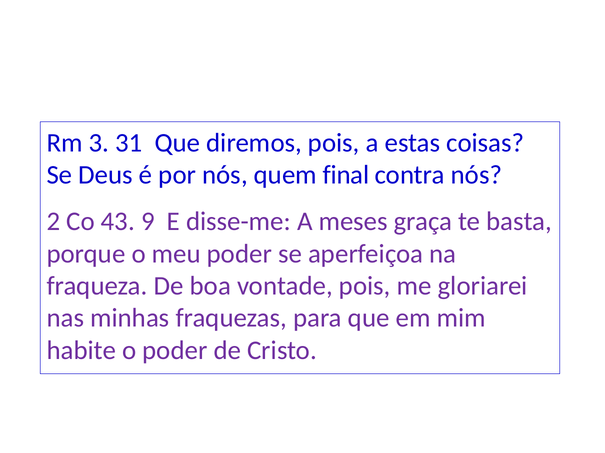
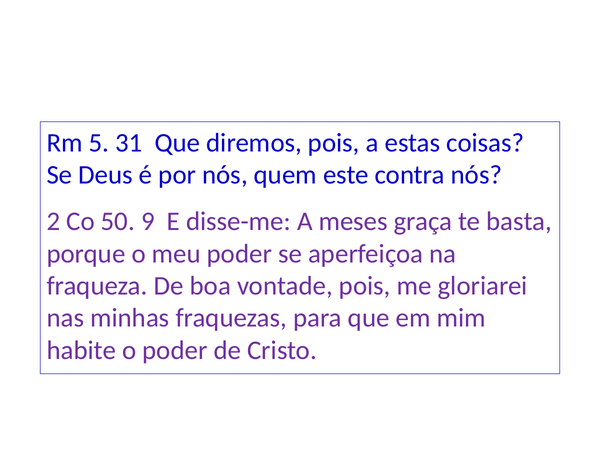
3: 3 -> 5
final: final -> este
43: 43 -> 50
